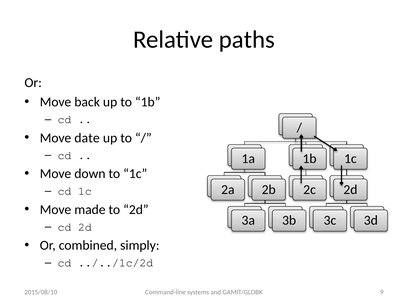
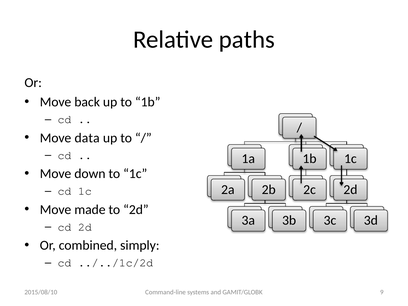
date: date -> data
